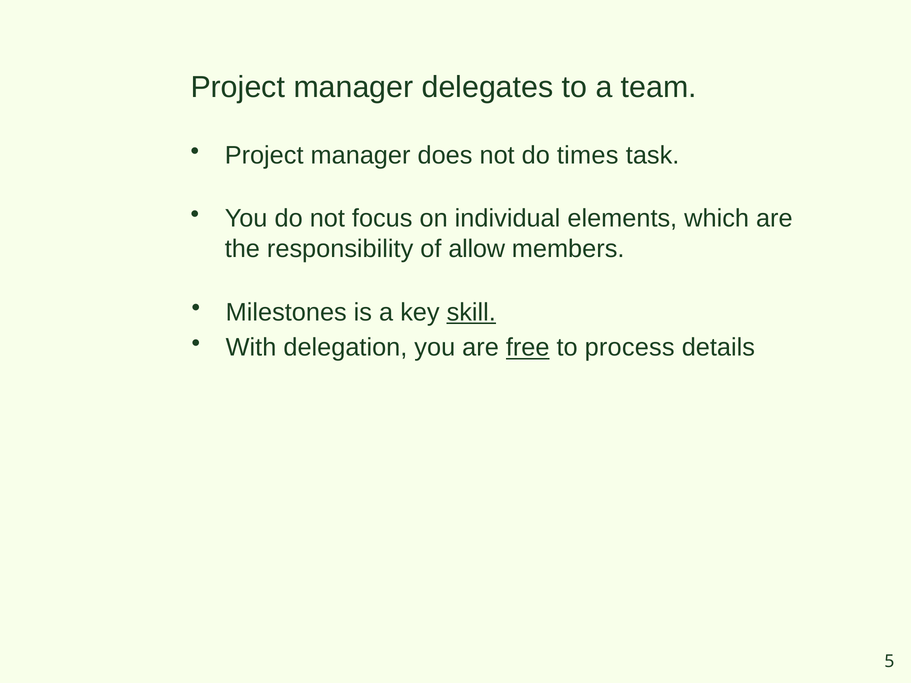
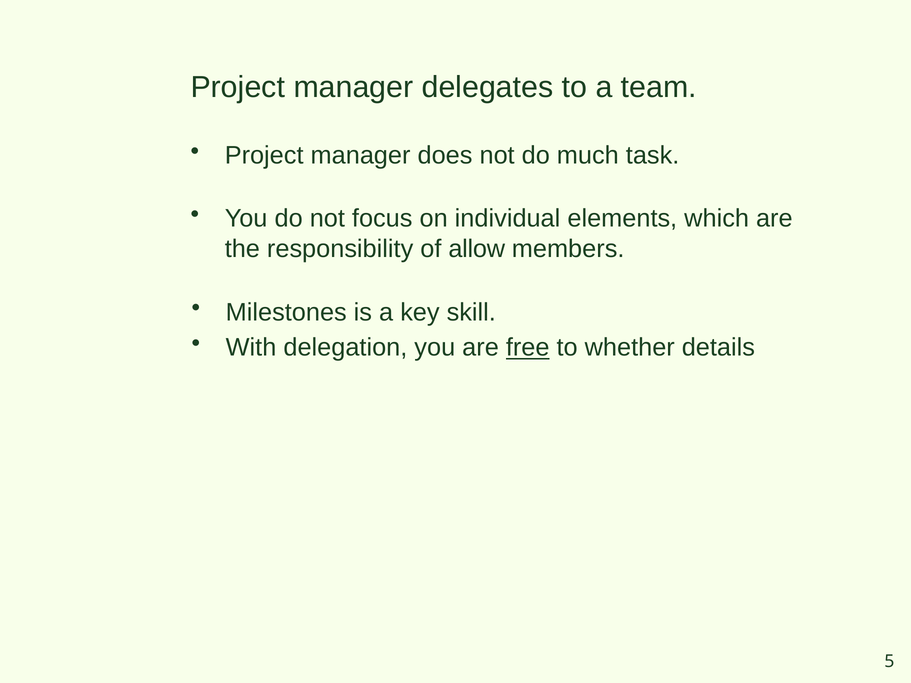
times: times -> much
skill underline: present -> none
process: process -> whether
